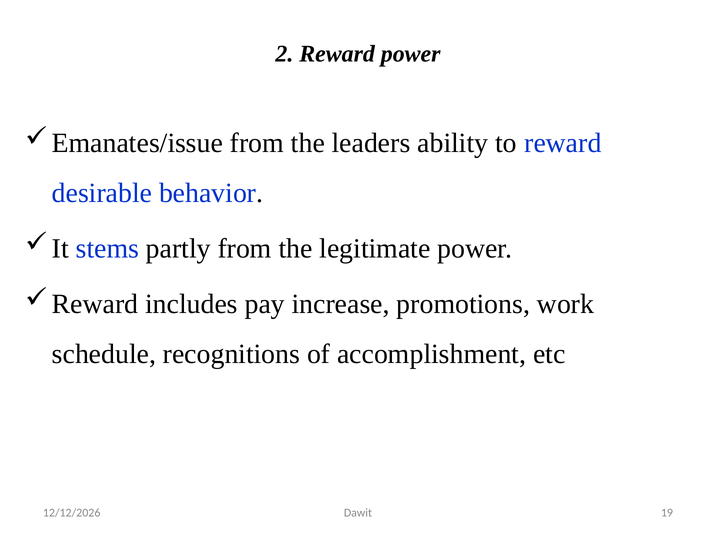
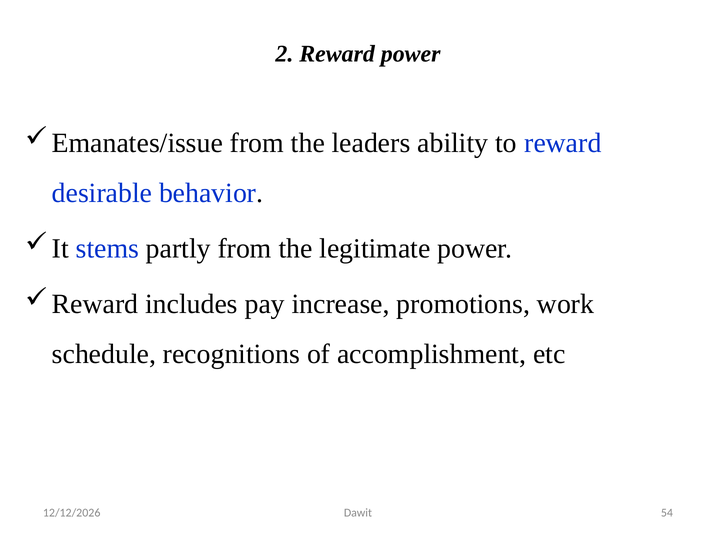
19: 19 -> 54
